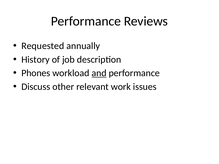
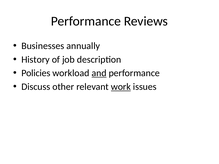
Requested: Requested -> Businesses
Phones: Phones -> Policies
work underline: none -> present
